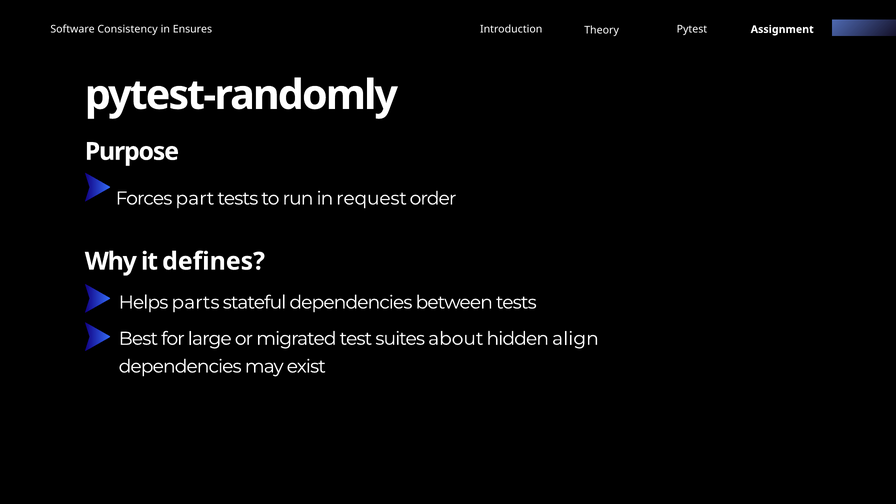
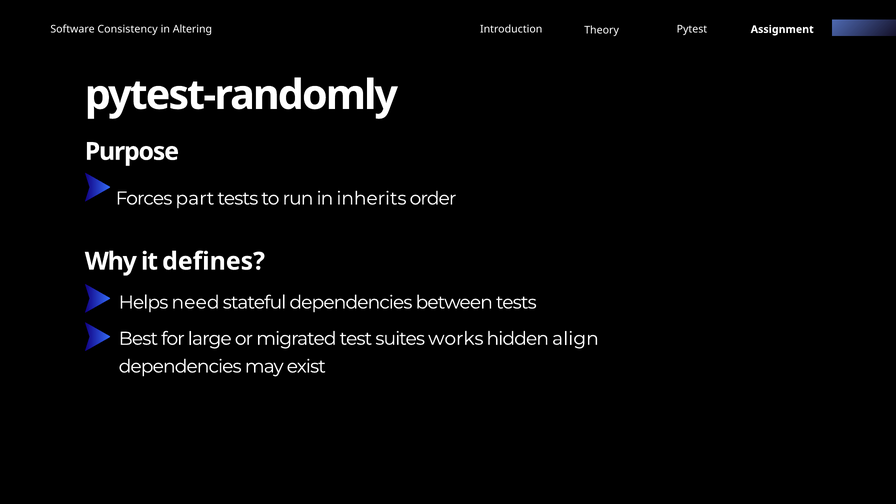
Ensures: Ensures -> Altering
request: request -> inherits
parts: parts -> need
about: about -> works
